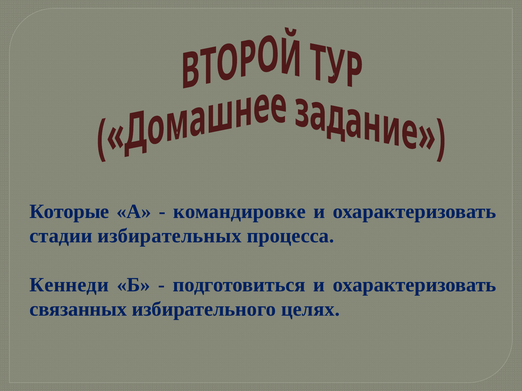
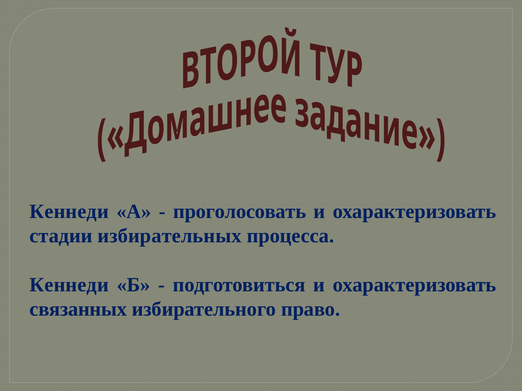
Которые at (69, 212): Которые -> Кеннеди
командировке: командировке -> проголосовать
целях: целях -> право
